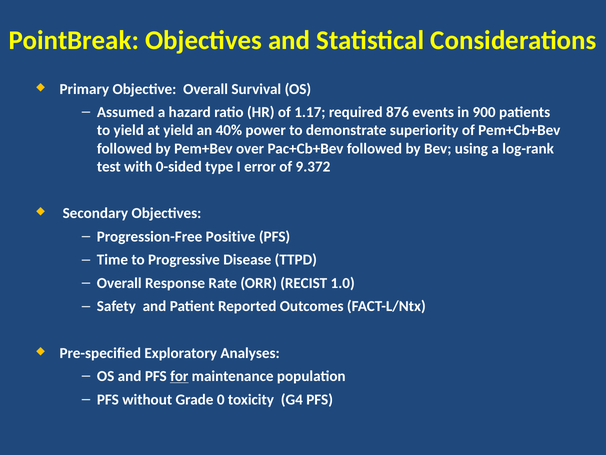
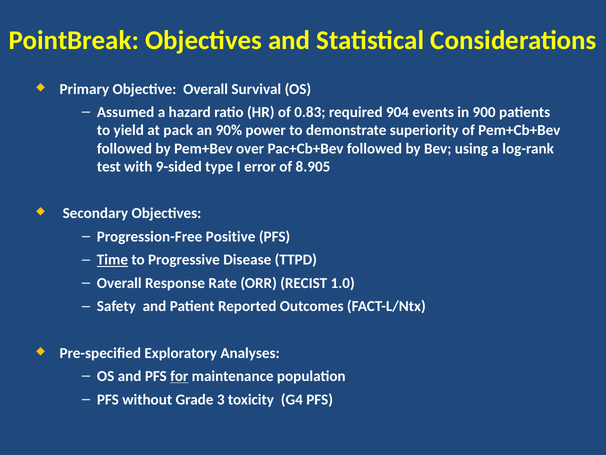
1.17: 1.17 -> 0.83
876: 876 -> 904
at yield: yield -> pack
40%: 40% -> 90%
0-sided: 0-sided -> 9-sided
9.372: 9.372 -> 8.905
Time underline: none -> present
0: 0 -> 3
